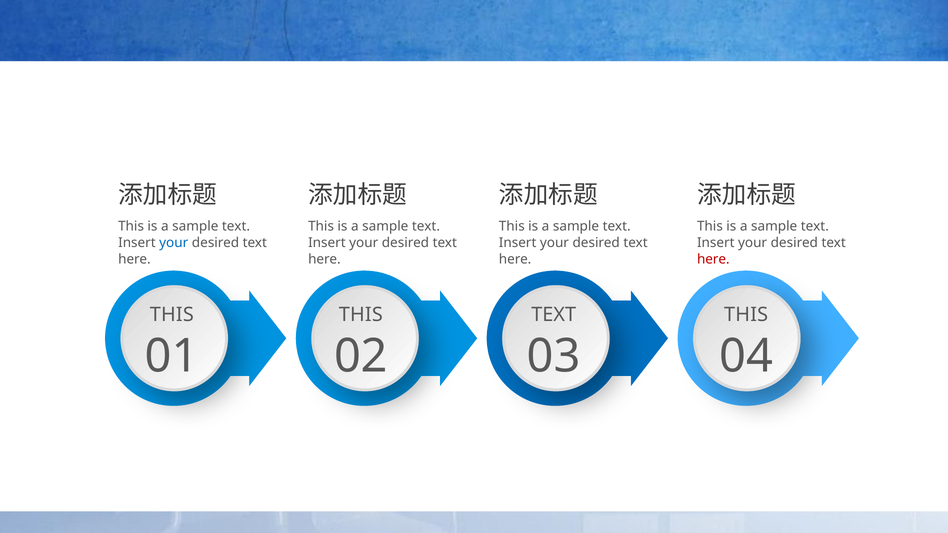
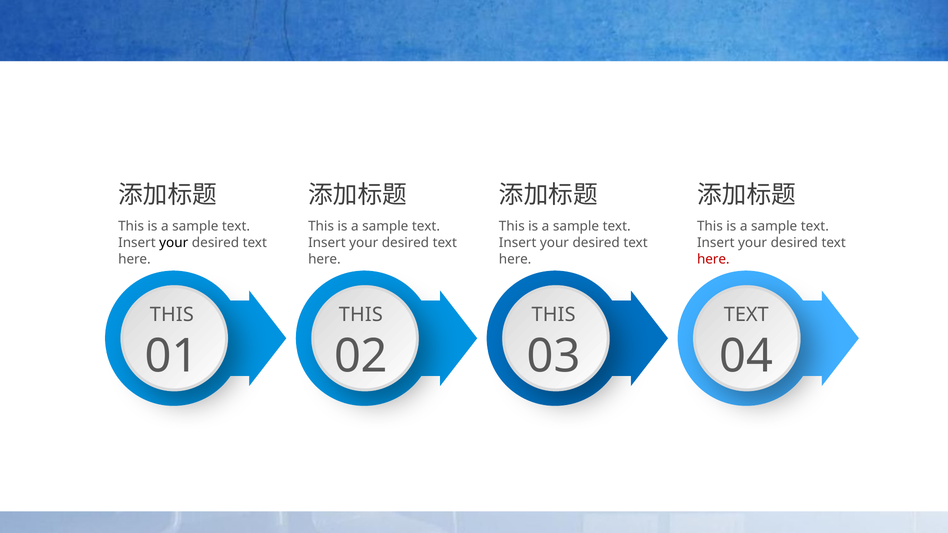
your at (174, 243) colour: blue -> black
TEXT at (554, 315): TEXT -> THIS
THIS at (746, 315): THIS -> TEXT
